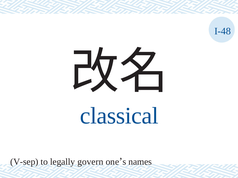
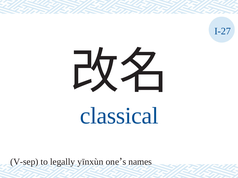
I-48: I-48 -> I-27
govern: govern -> yīnxùn
